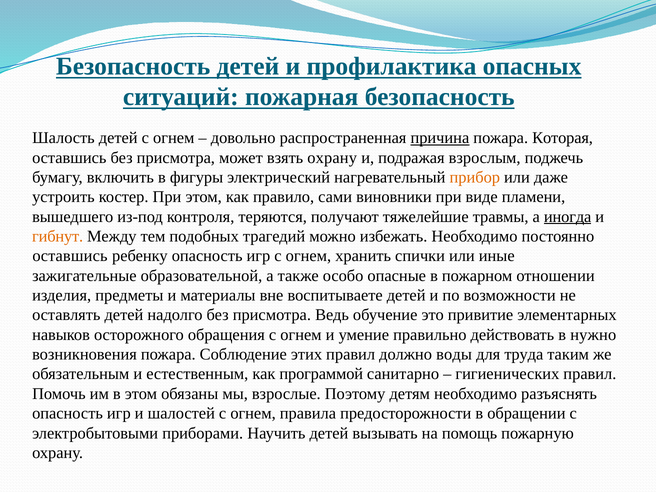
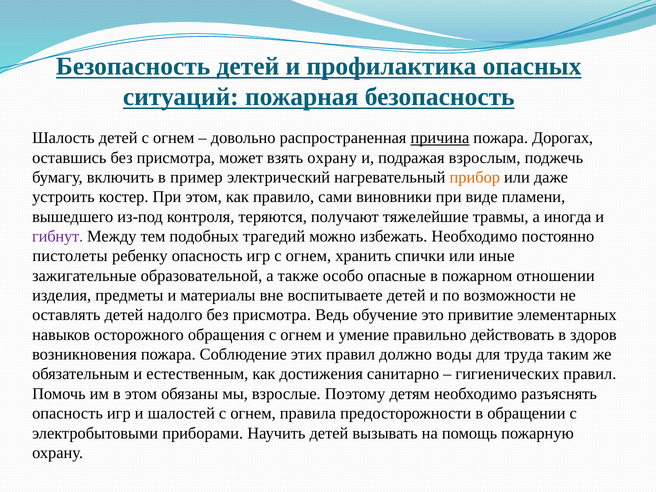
Которая: Которая -> Дорогах
фигуры: фигуры -> пример
иногда underline: present -> none
гибнут colour: orange -> purple
оставшись at (70, 256): оставшись -> пистолеты
нужно: нужно -> здоров
программой: программой -> достижения
